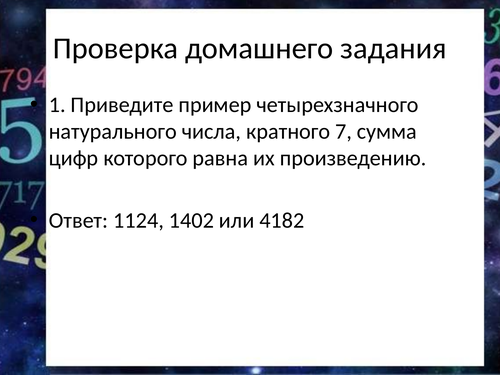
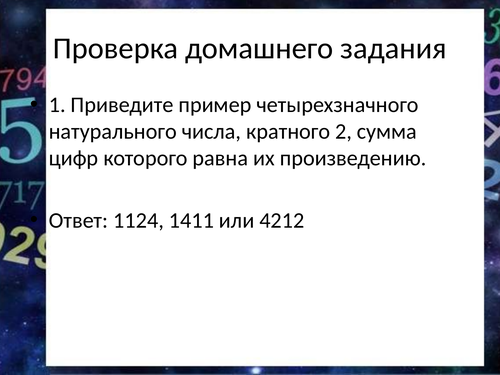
7: 7 -> 2
1402: 1402 -> 1411
4182: 4182 -> 4212
